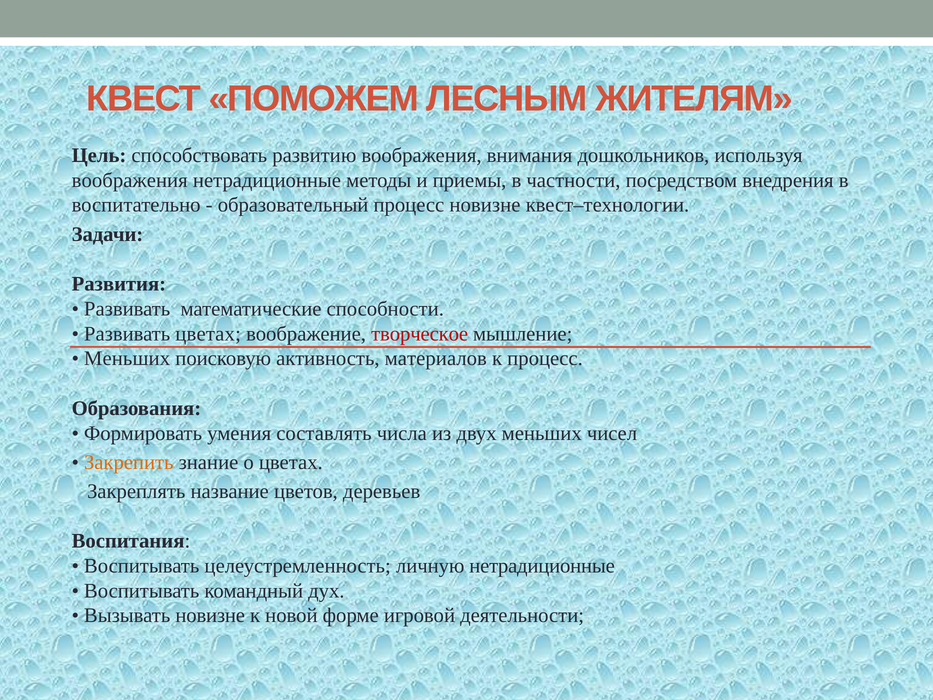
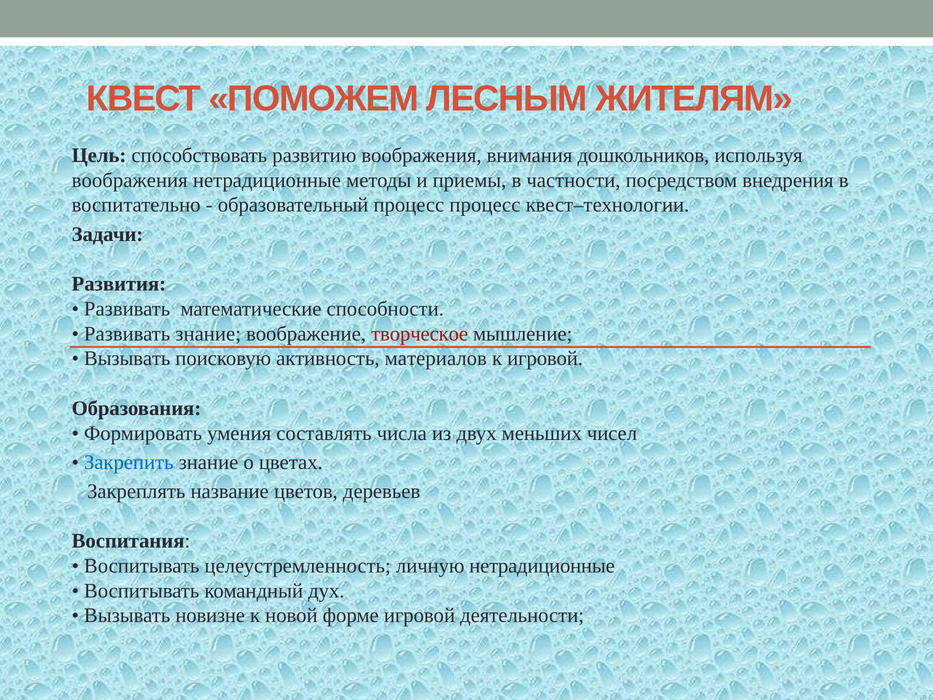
процесс новизне: новизне -> процесс
Развивать цветах: цветах -> знание
Меньших at (127, 358): Меньших -> Вызывать
к процесс: процесс -> игровой
Закрепить colour: orange -> blue
